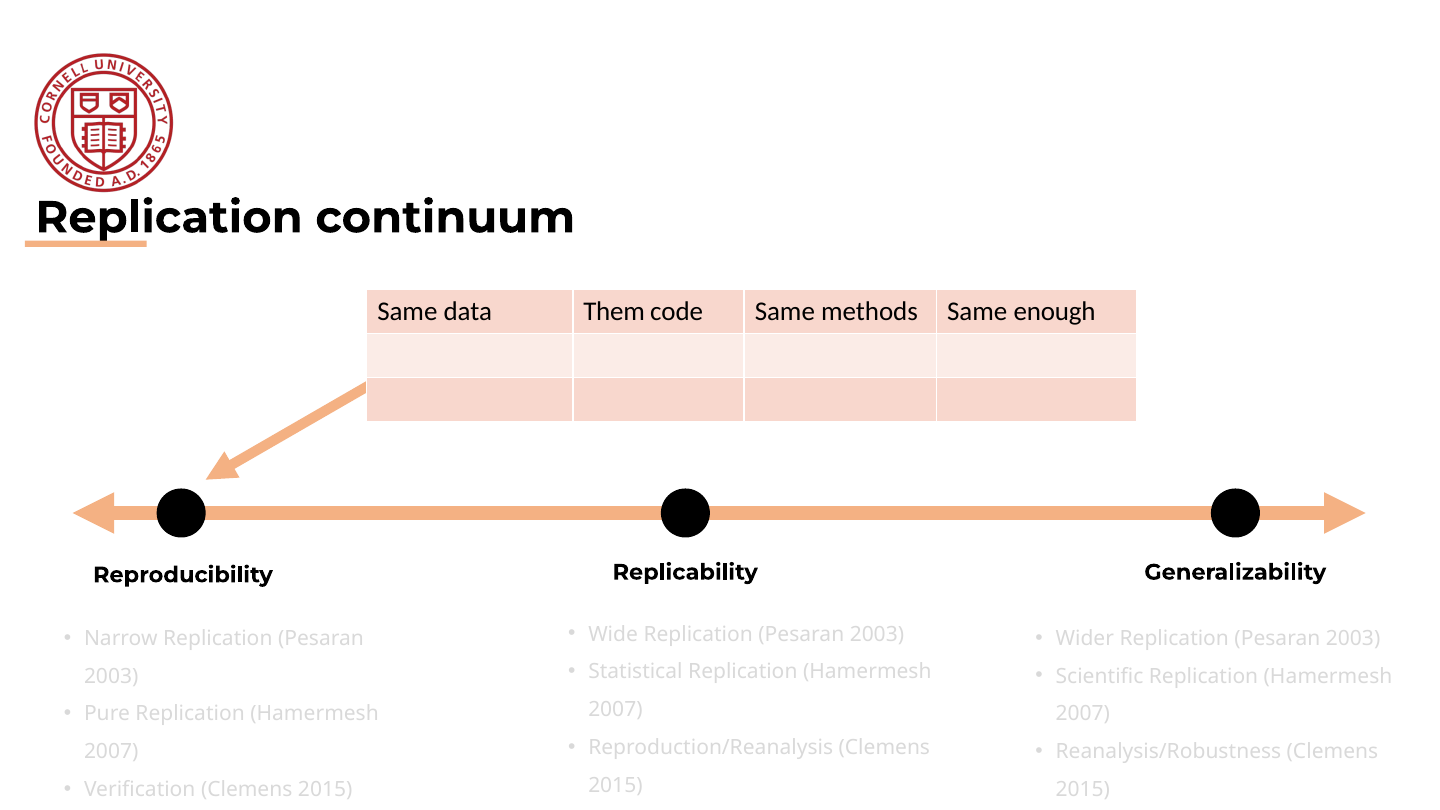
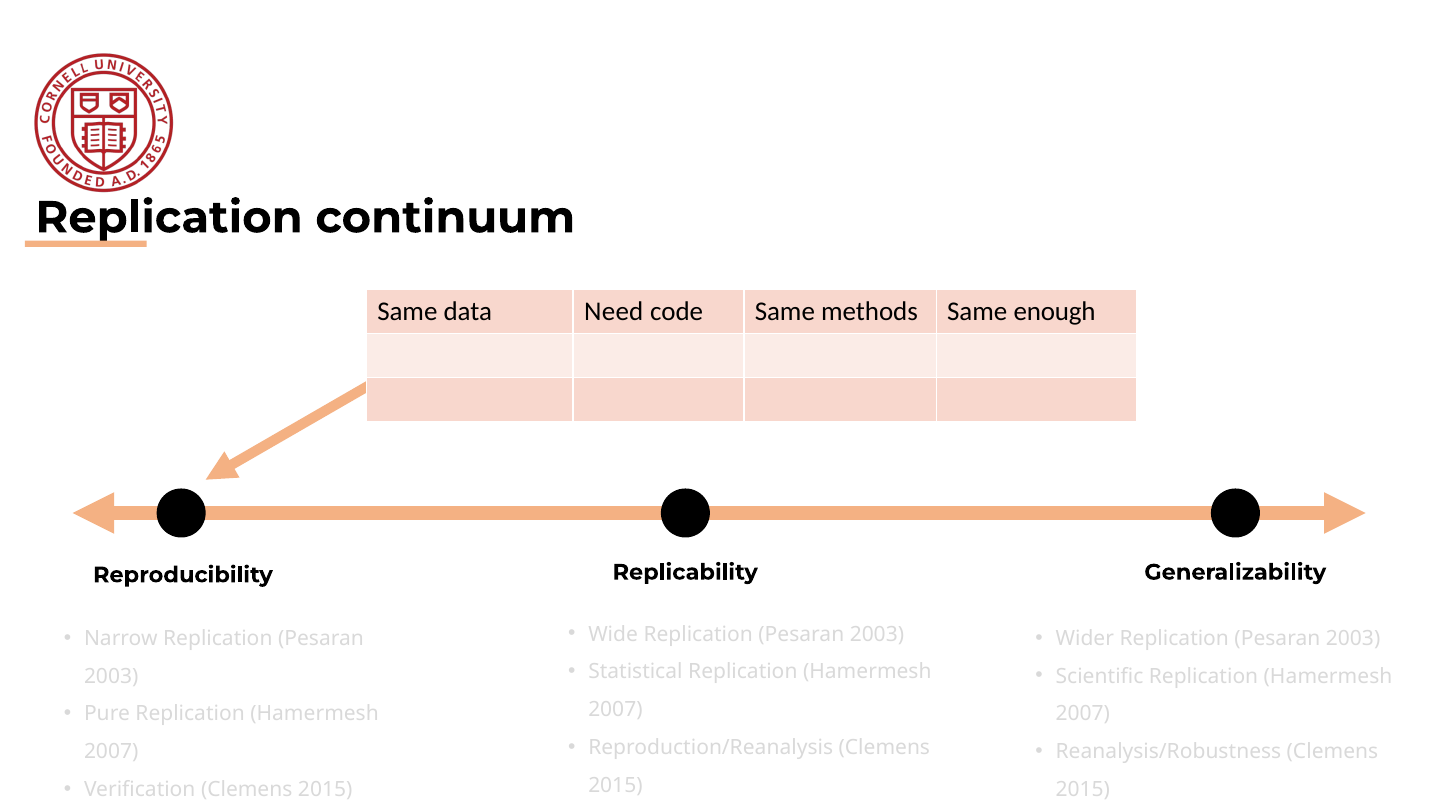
Them: Them -> Need
